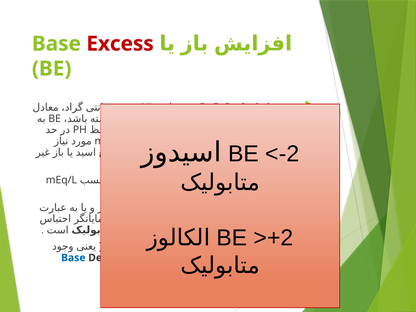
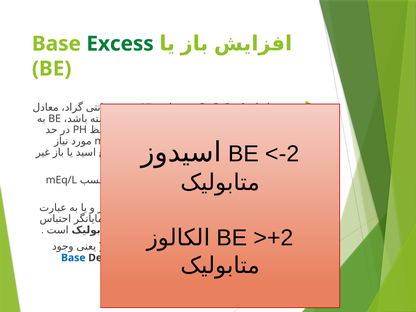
Excess colour: red -> green
